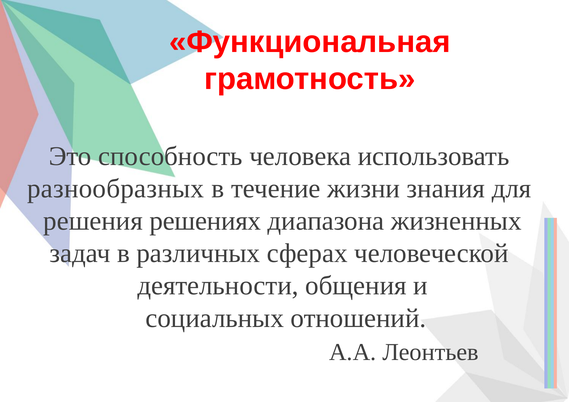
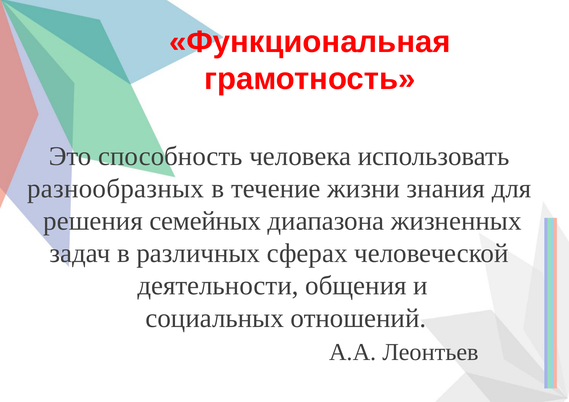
решениях: решениях -> семейных
